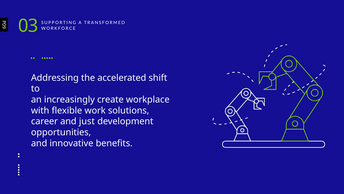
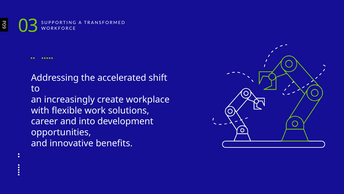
just: just -> into
